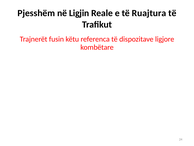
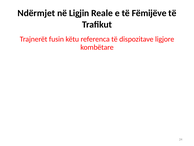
Pjesshëm: Pjesshëm -> Ndërmjet
Ruajtura: Ruajtura -> Fëmijëve
